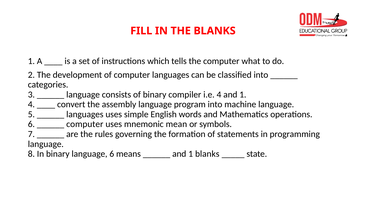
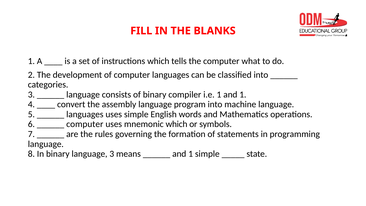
i.e 4: 4 -> 1
mnemonic mean: mean -> which
language 6: 6 -> 3
1 blanks: blanks -> simple
